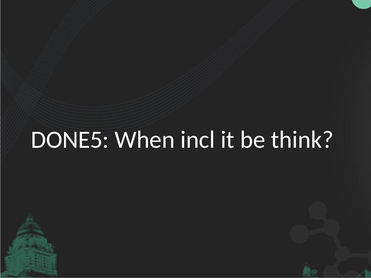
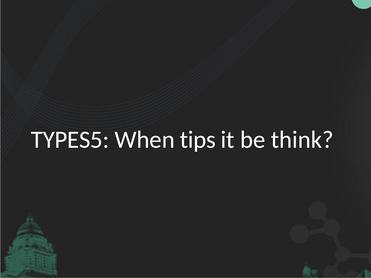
DONE5: DONE5 -> TYPES5
incl: incl -> tips
